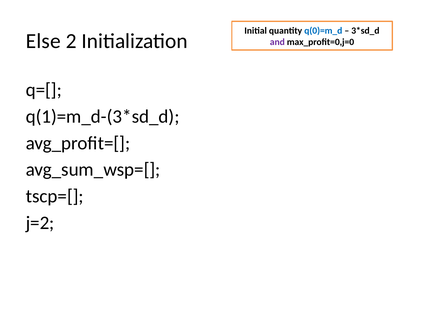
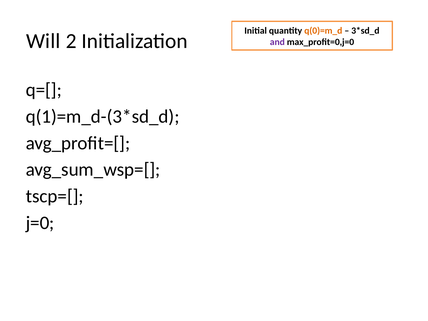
q(0)=m_d colour: blue -> orange
Else: Else -> Will
j=2: j=2 -> j=0
